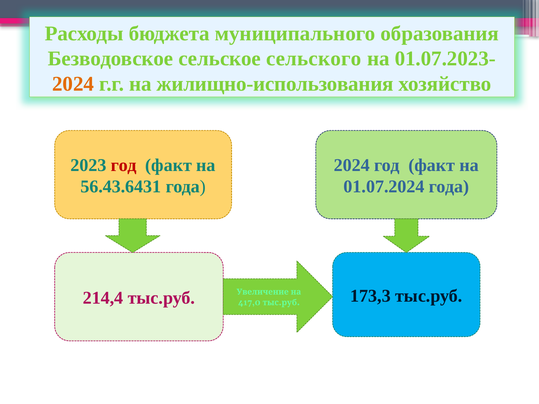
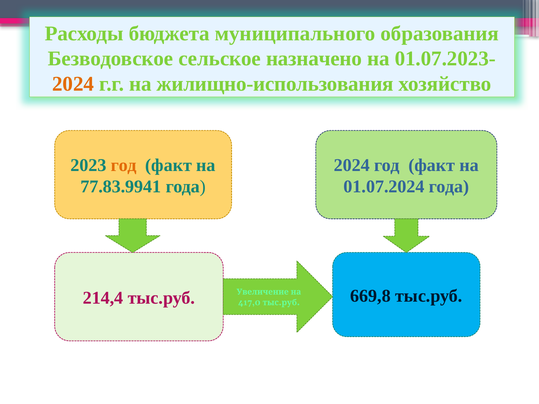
сельского: сельского -> назначено
год at (124, 165) colour: red -> orange
56.43.6431: 56.43.6431 -> 77.83.9941
173,3: 173,3 -> 669,8
